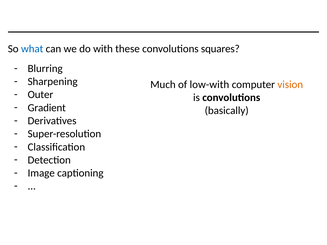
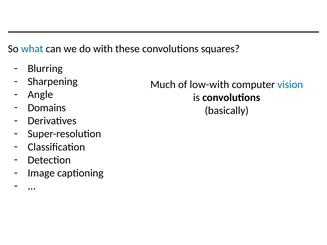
vision colour: orange -> blue
Outer: Outer -> Angle
Gradient: Gradient -> Domains
